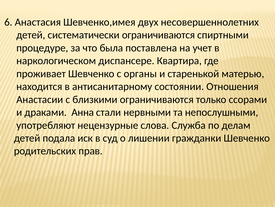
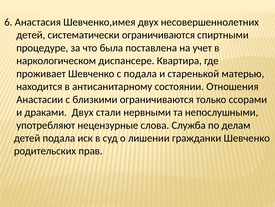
с органы: органы -> подала
драками Анна: Анна -> Двух
